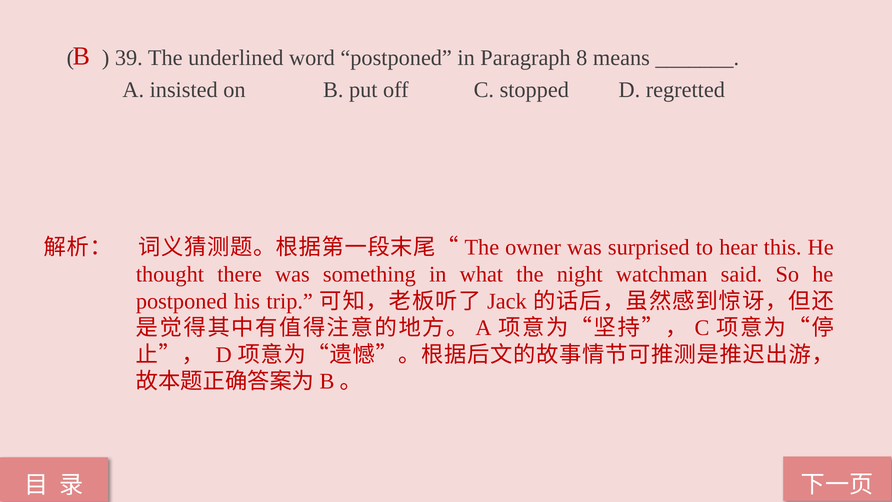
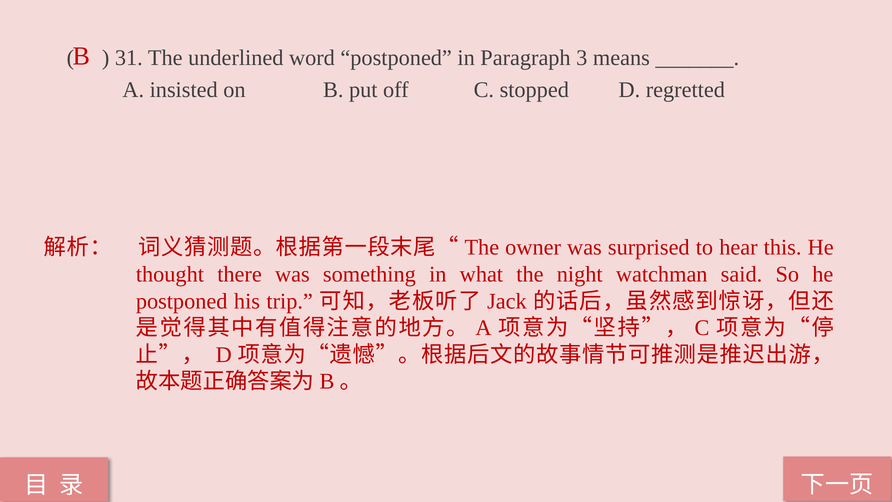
39: 39 -> 31
8: 8 -> 3
